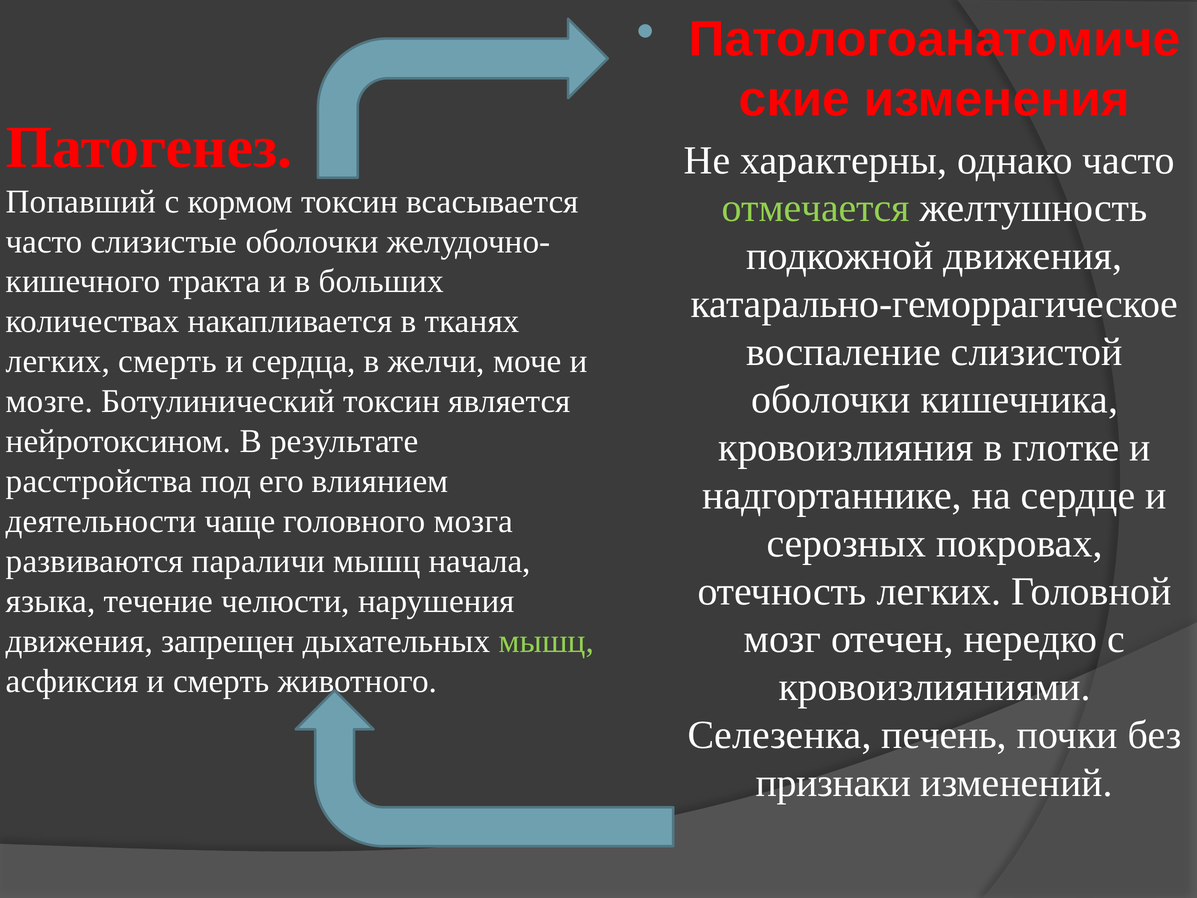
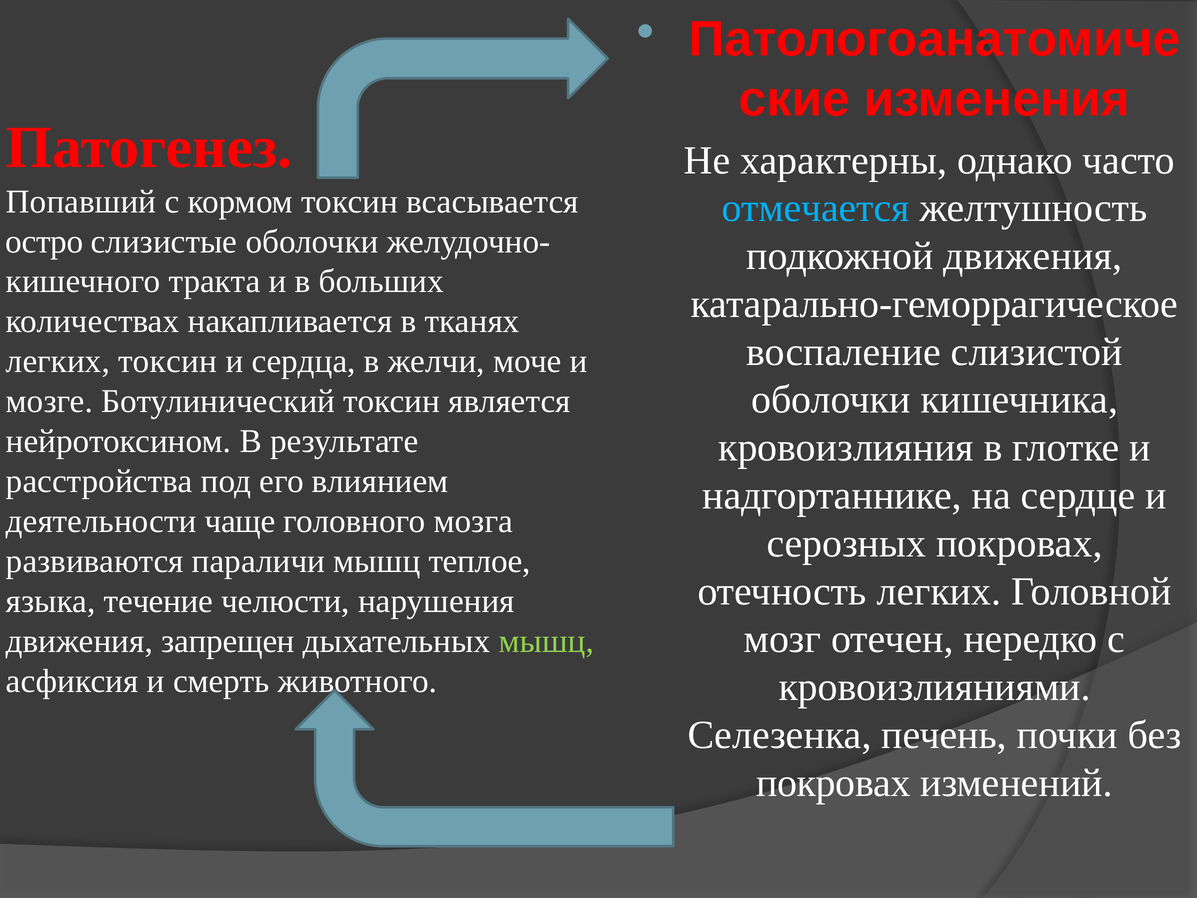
отмечается colour: light green -> light blue
часто at (44, 241): часто -> остро
легких смерть: смерть -> токсин
начала: начала -> теплое
признаки at (834, 783): признаки -> покровах
